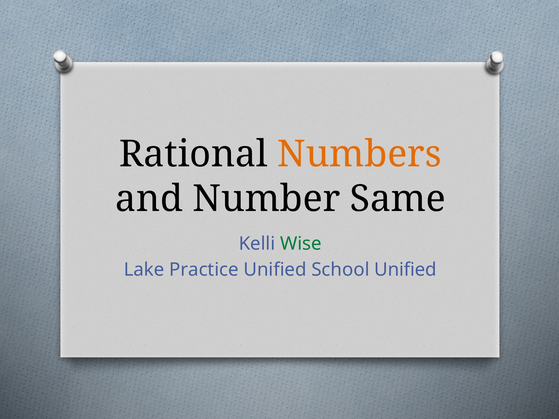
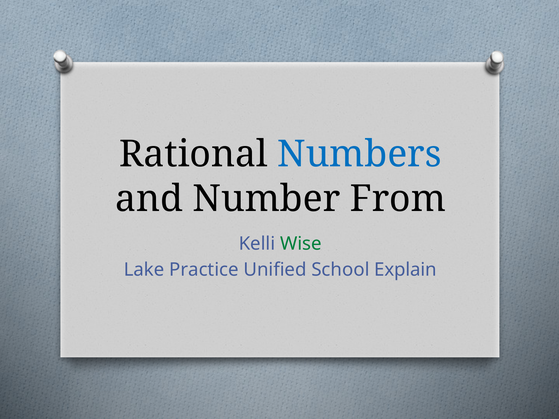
Numbers colour: orange -> blue
Same: Same -> From
School Unified: Unified -> Explain
